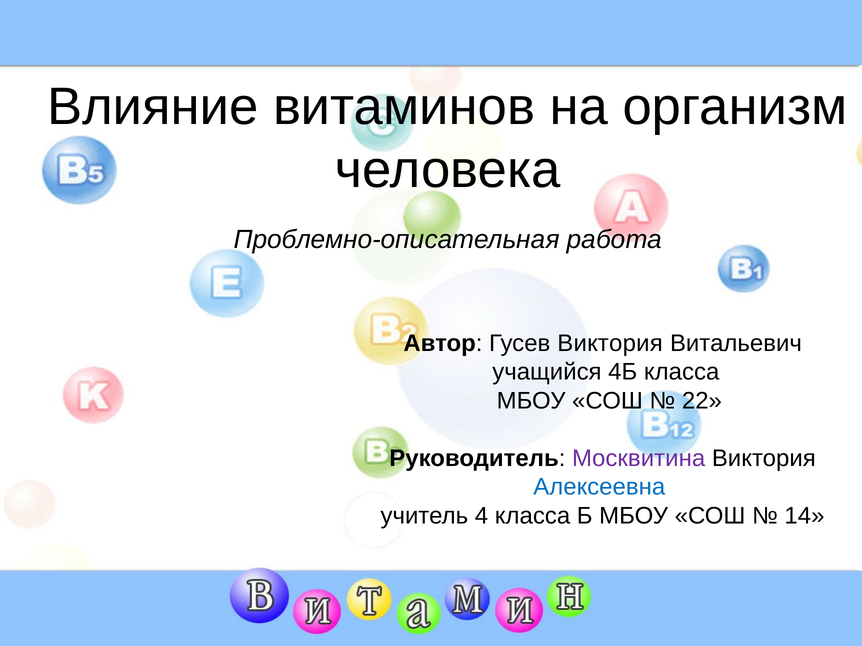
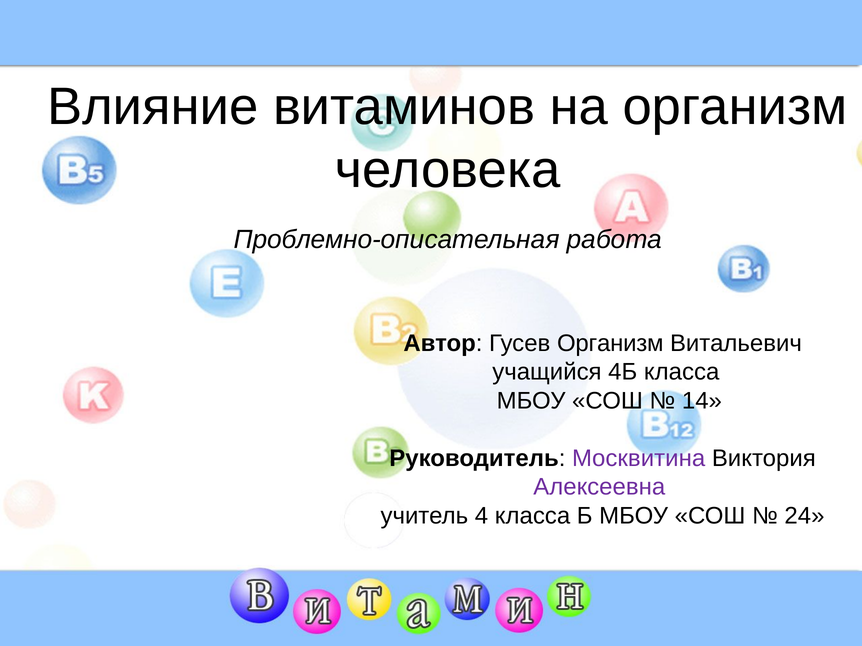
Гусев Виктория: Виктория -> Организм
22: 22 -> 14
Алексеевна colour: blue -> purple
14: 14 -> 24
